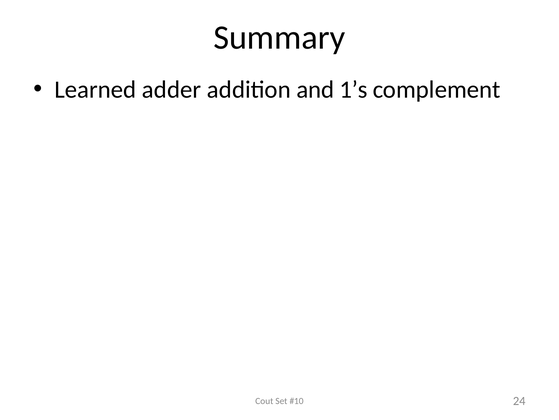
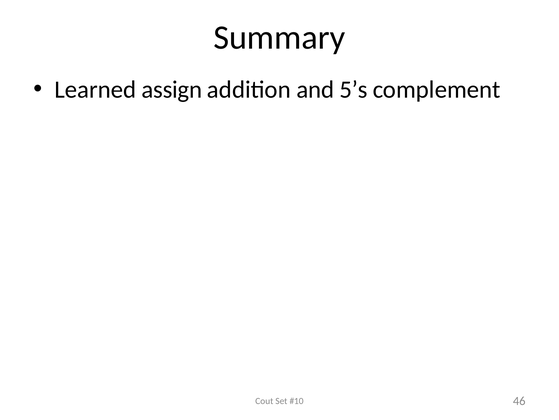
adder: adder -> assign
1’s: 1’s -> 5’s
24: 24 -> 46
